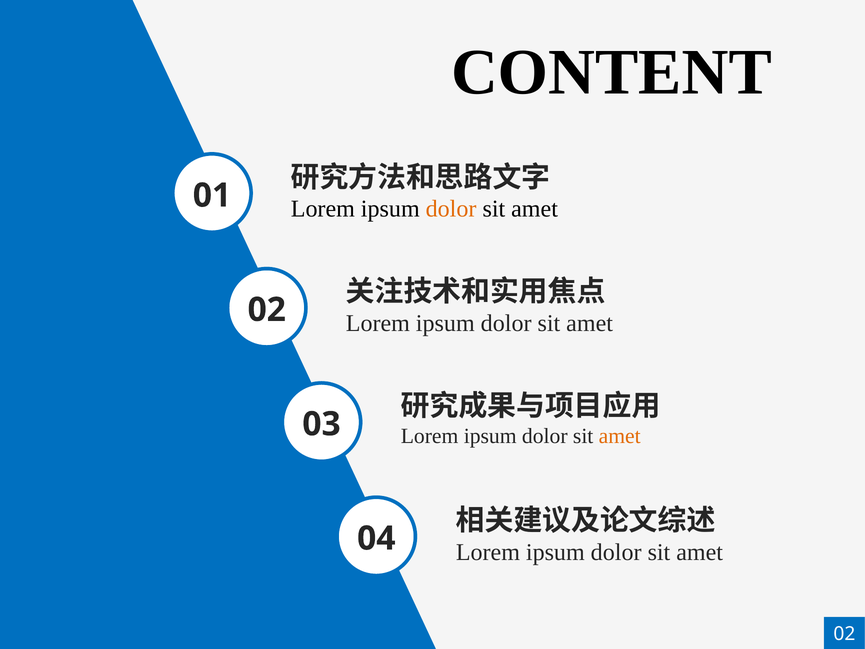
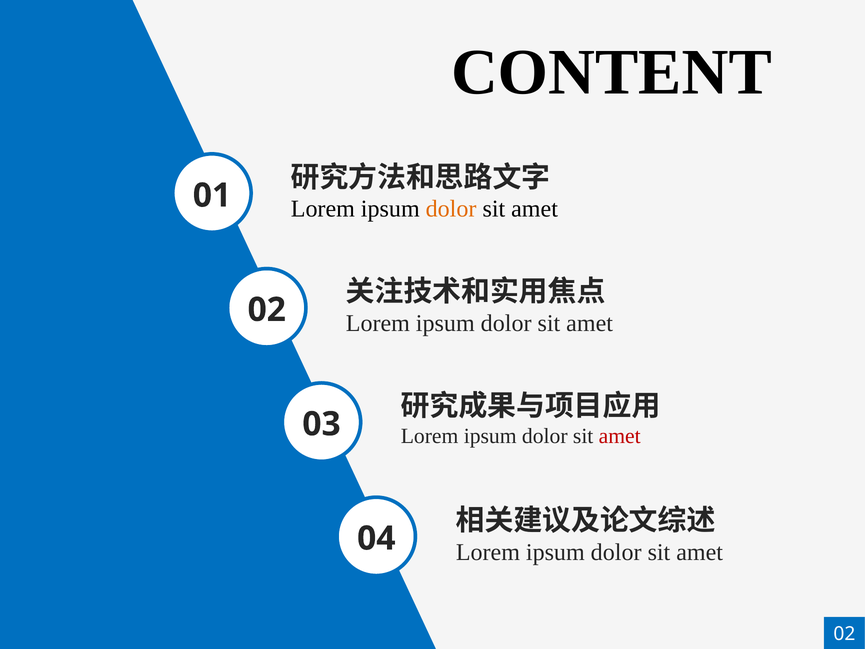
amet at (620, 436) colour: orange -> red
